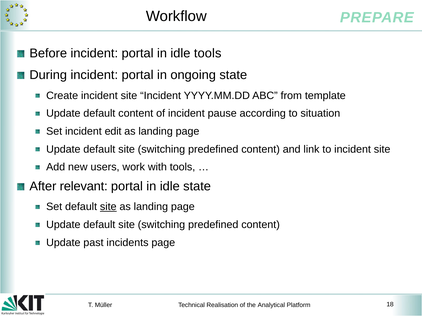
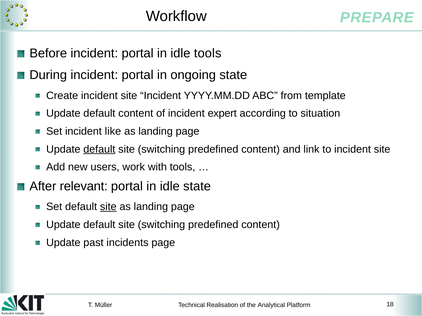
pause: pause -> expert
edit: edit -> like
default at (99, 149) underline: none -> present
